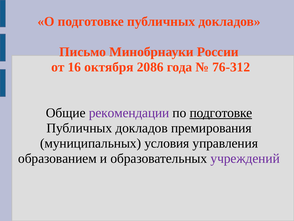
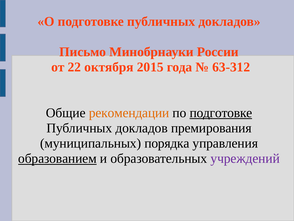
16: 16 -> 22
2086: 2086 -> 2015
76-312: 76-312 -> 63-312
рекомендации colour: purple -> orange
условия: условия -> порядка
образованием underline: none -> present
